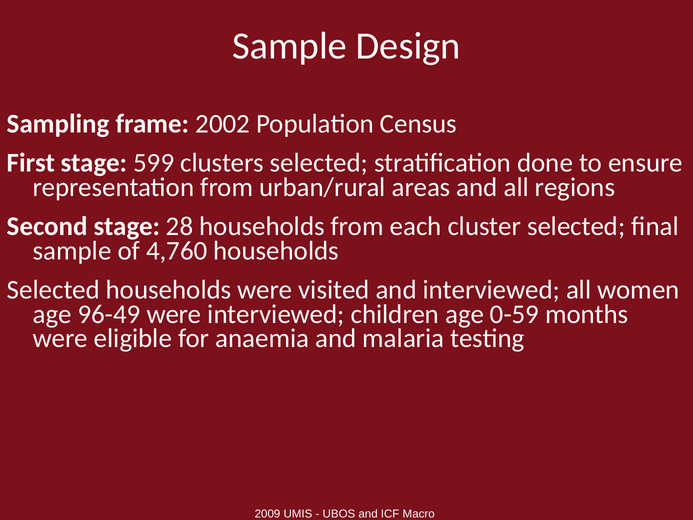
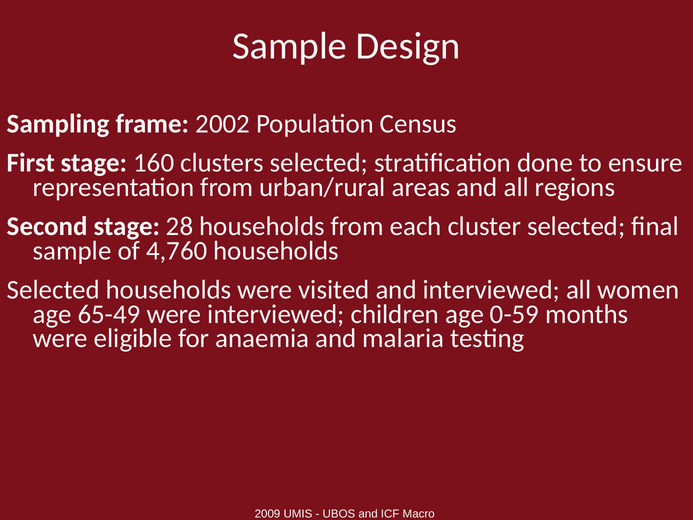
599: 599 -> 160
96-49: 96-49 -> 65-49
